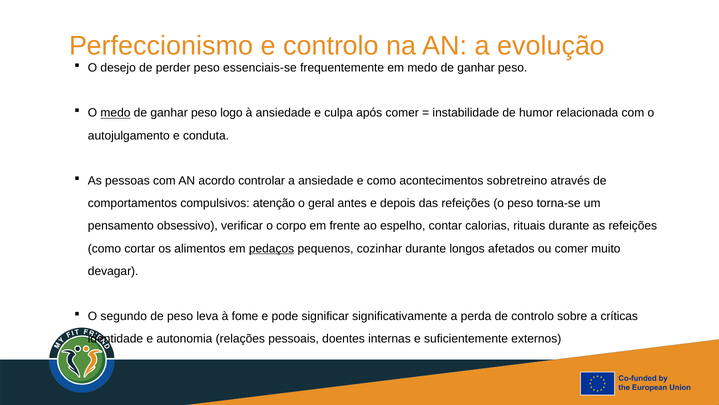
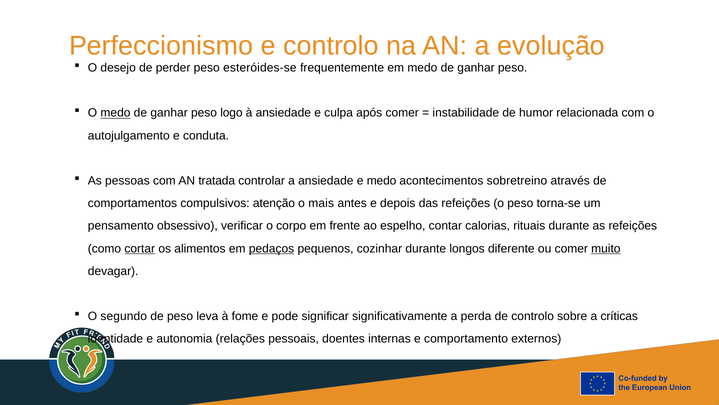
essenciais-se: essenciais-se -> esteróides-se
acordo: acordo -> tratada
e como: como -> medo
geral: geral -> mais
cortar underline: none -> present
afetados: afetados -> diferente
muito underline: none -> present
suficientemente: suficientemente -> comportamento
